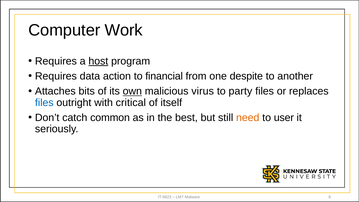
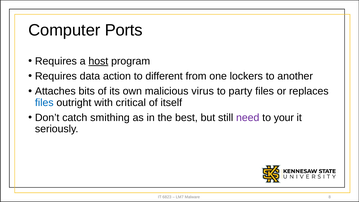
Work: Work -> Ports
financial: financial -> different
despite: despite -> lockers
own underline: present -> none
common: common -> smithing
need colour: orange -> purple
user: user -> your
